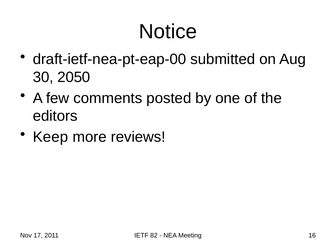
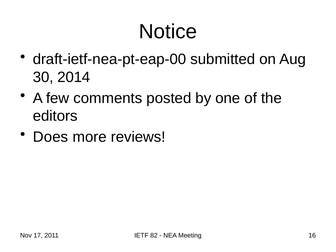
2050: 2050 -> 2014
Keep: Keep -> Does
